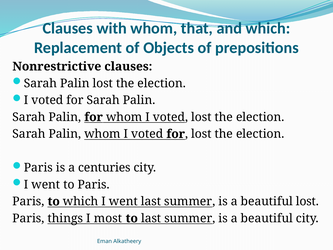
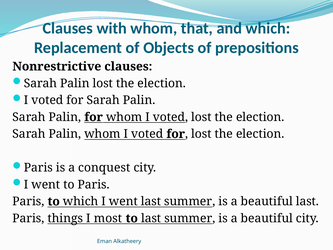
centuries: centuries -> conquest
beautiful lost: lost -> last
